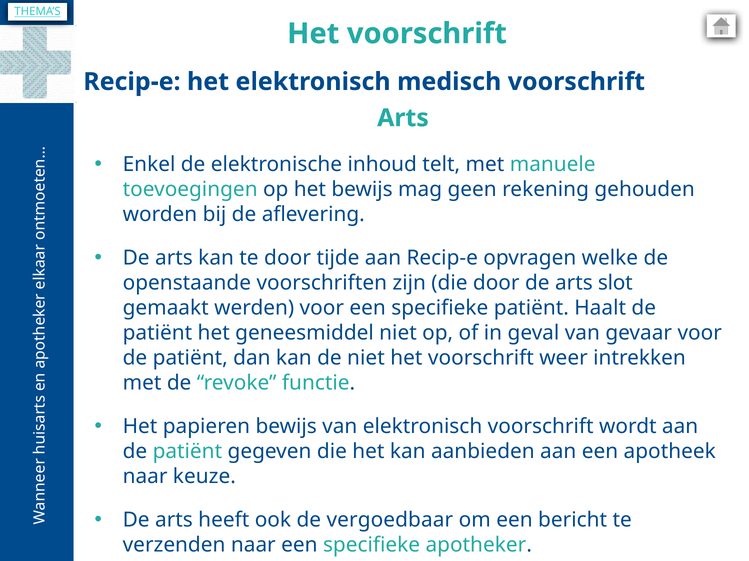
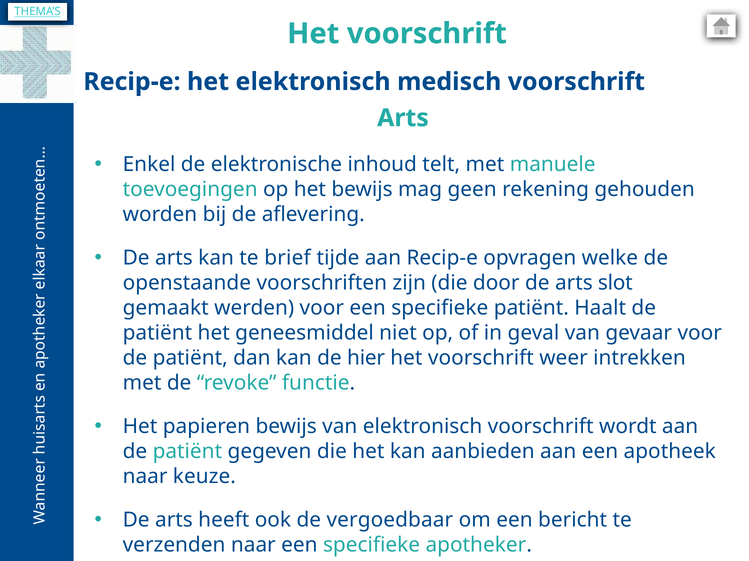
te door: door -> brief
de niet: niet -> hier
